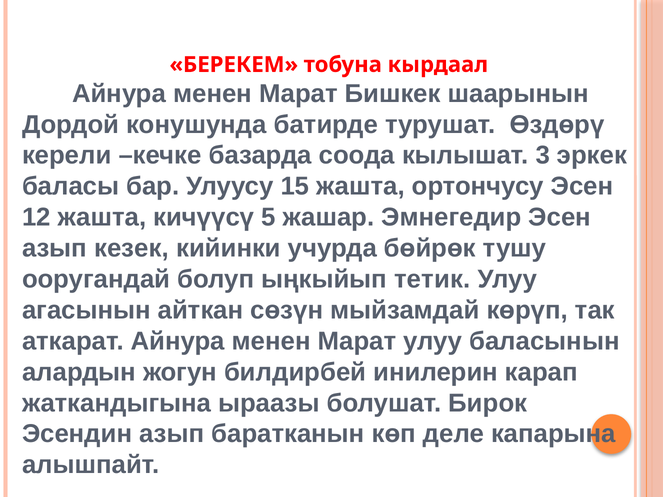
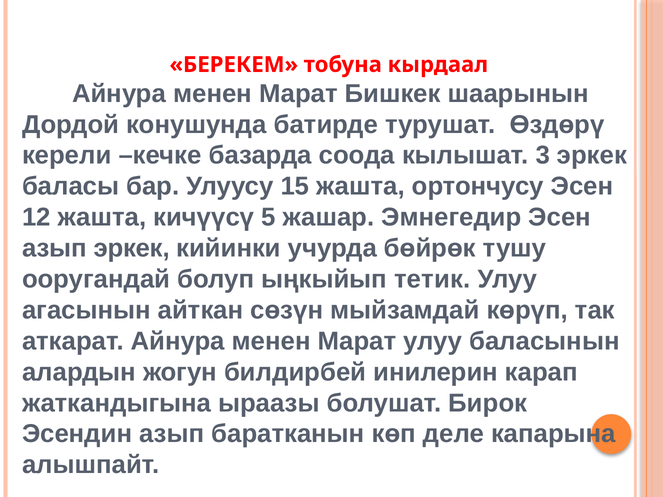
азып кезек: кезек -> эркек
